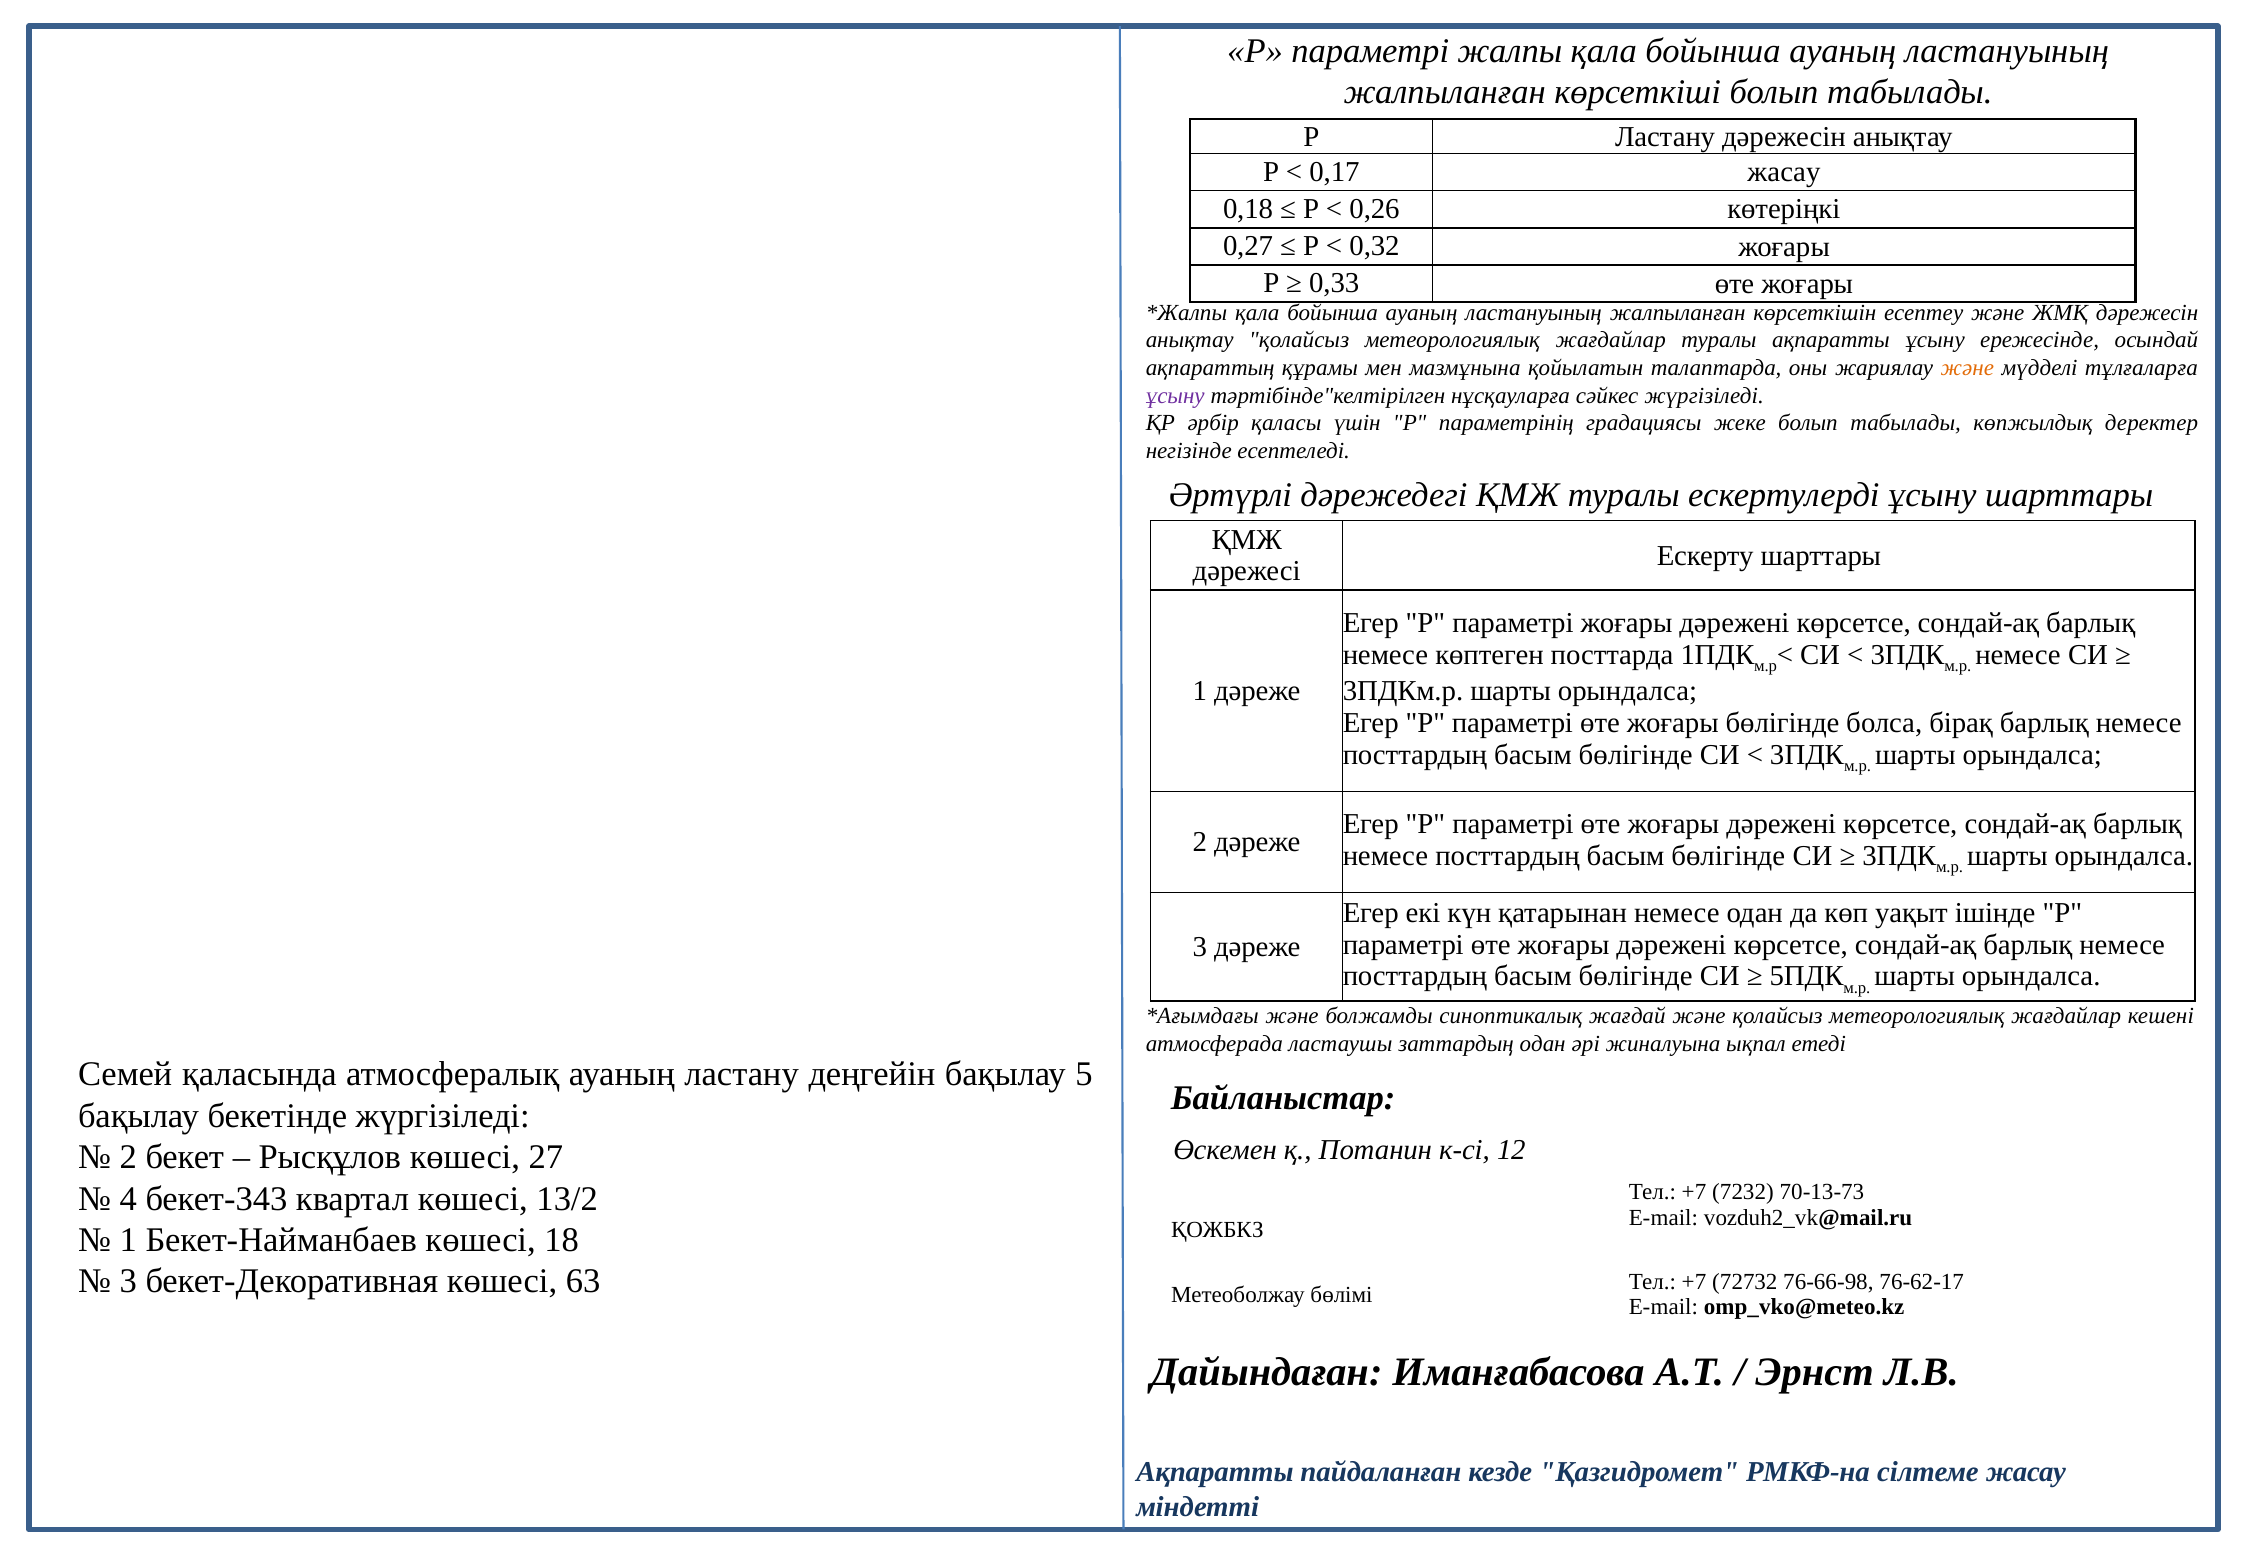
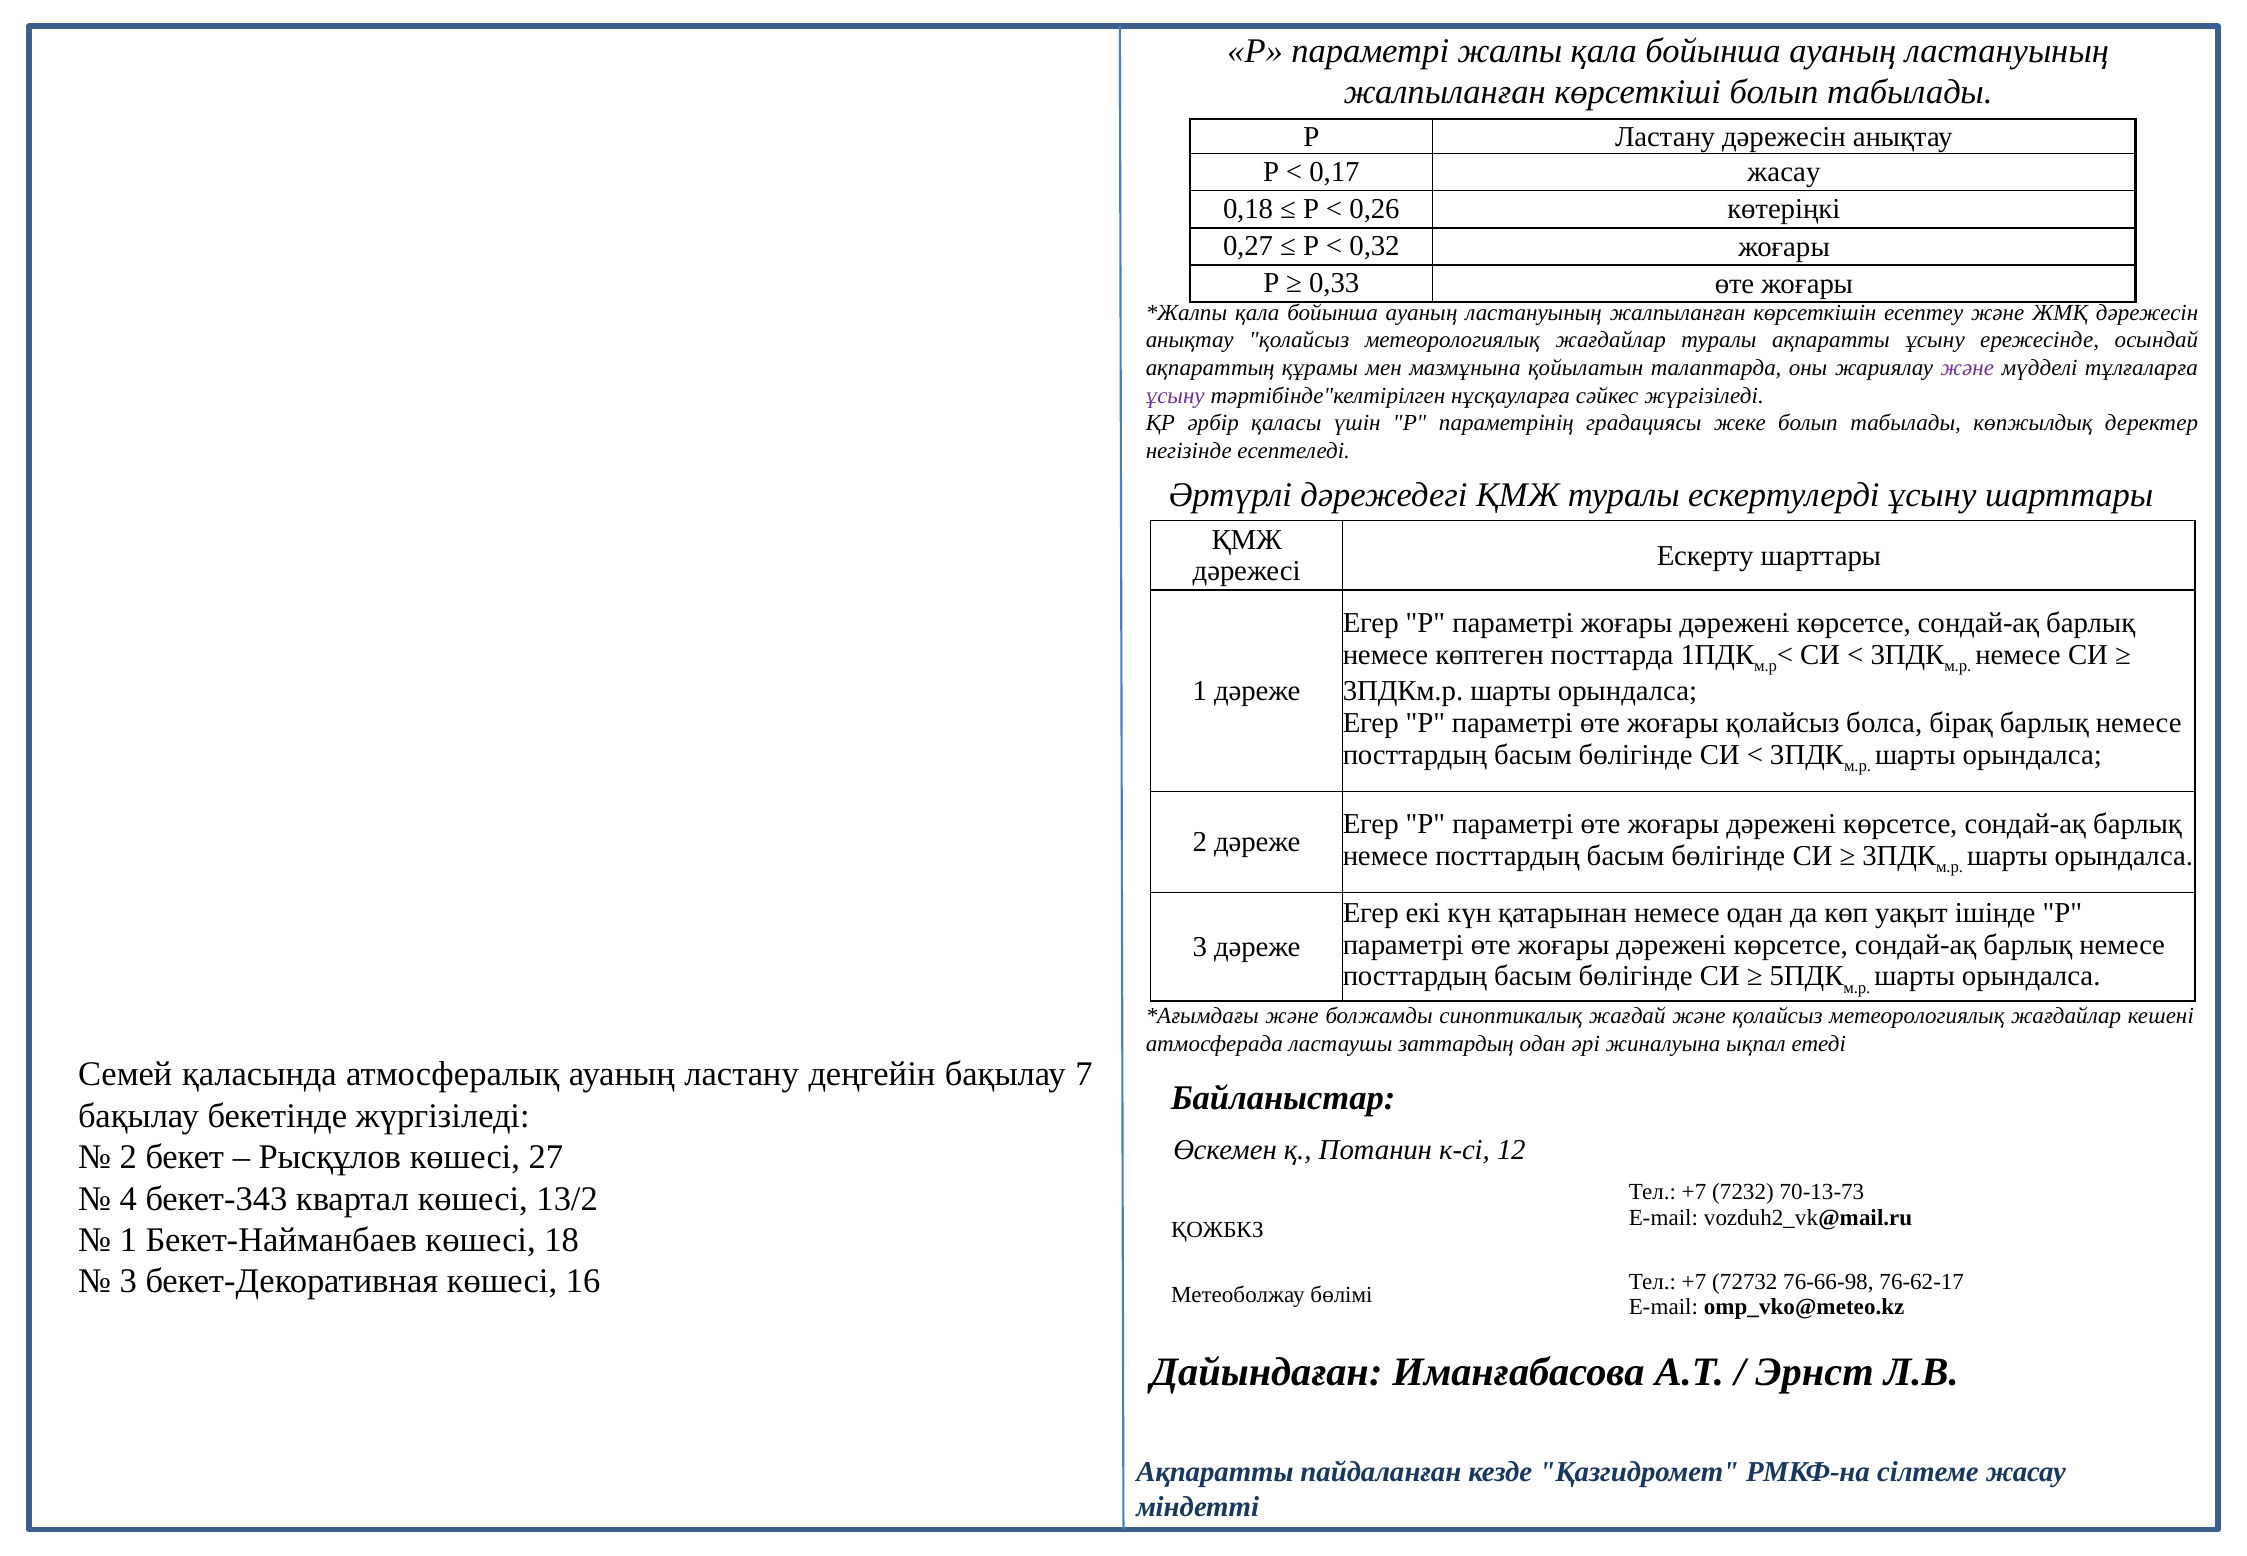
және at (1967, 368) colour: orange -> purple
жоғары бөлігінде: бөлігінде -> қолайсыз
5: 5 -> 7
63: 63 -> 16
